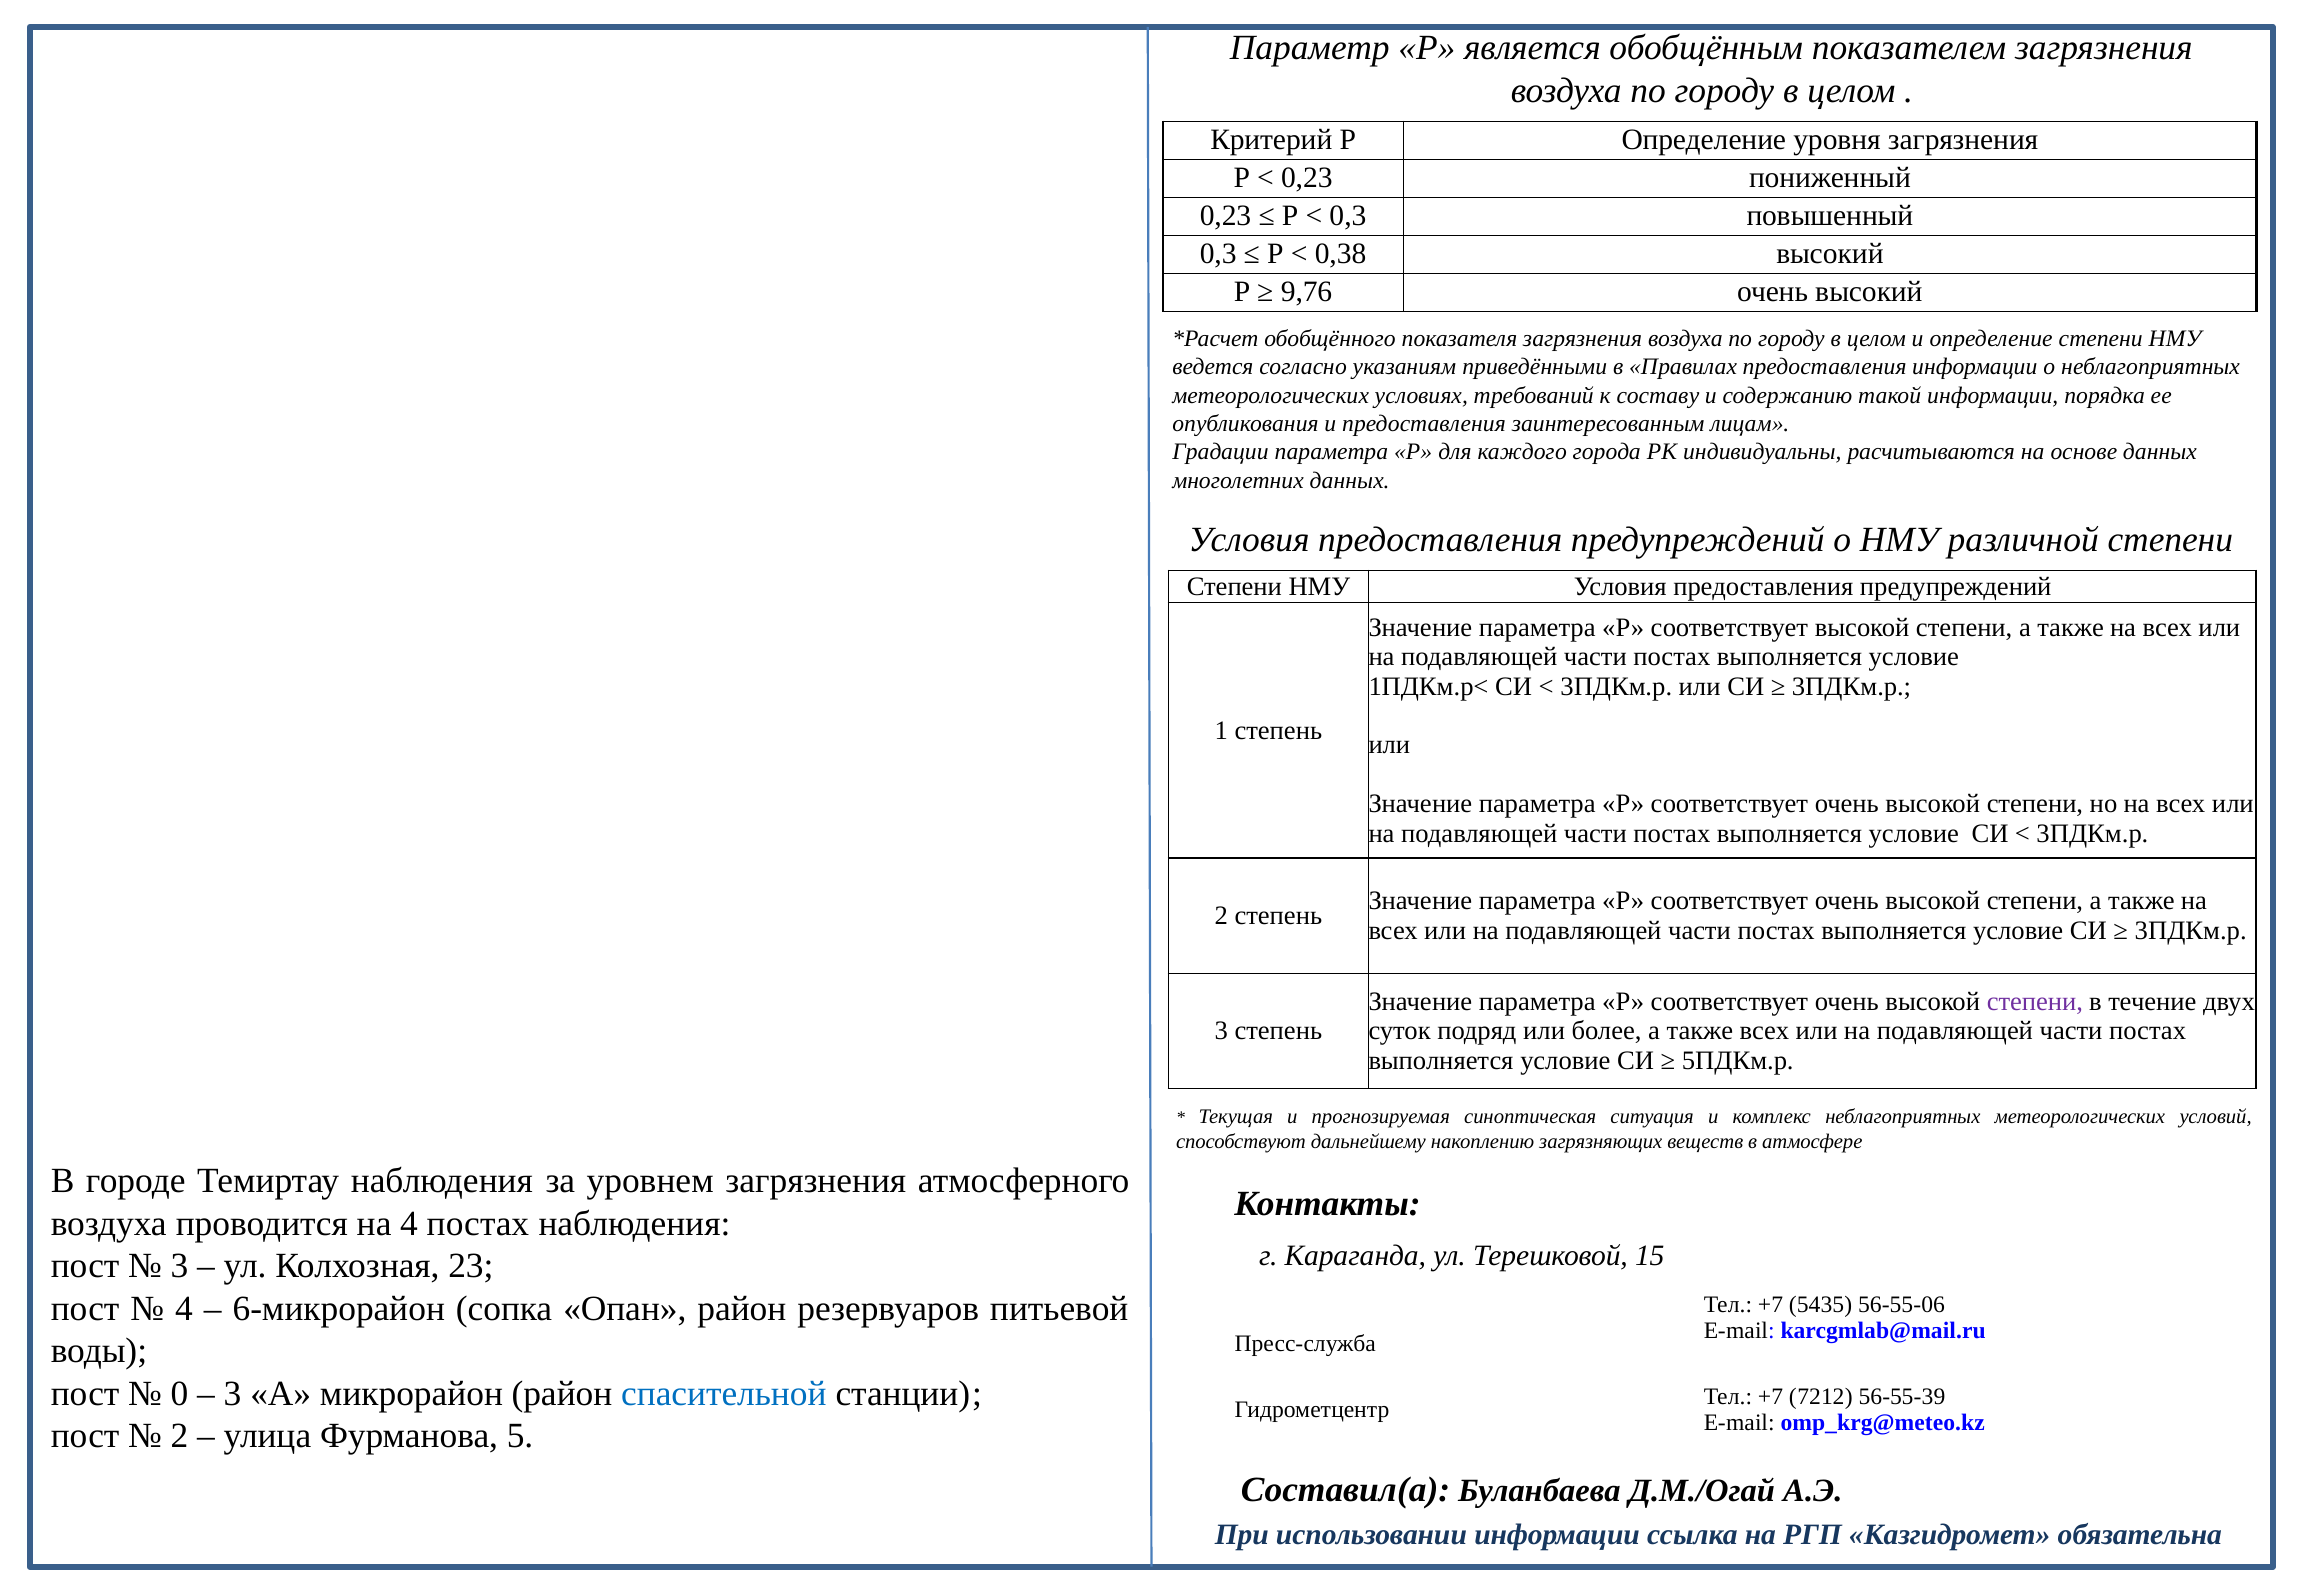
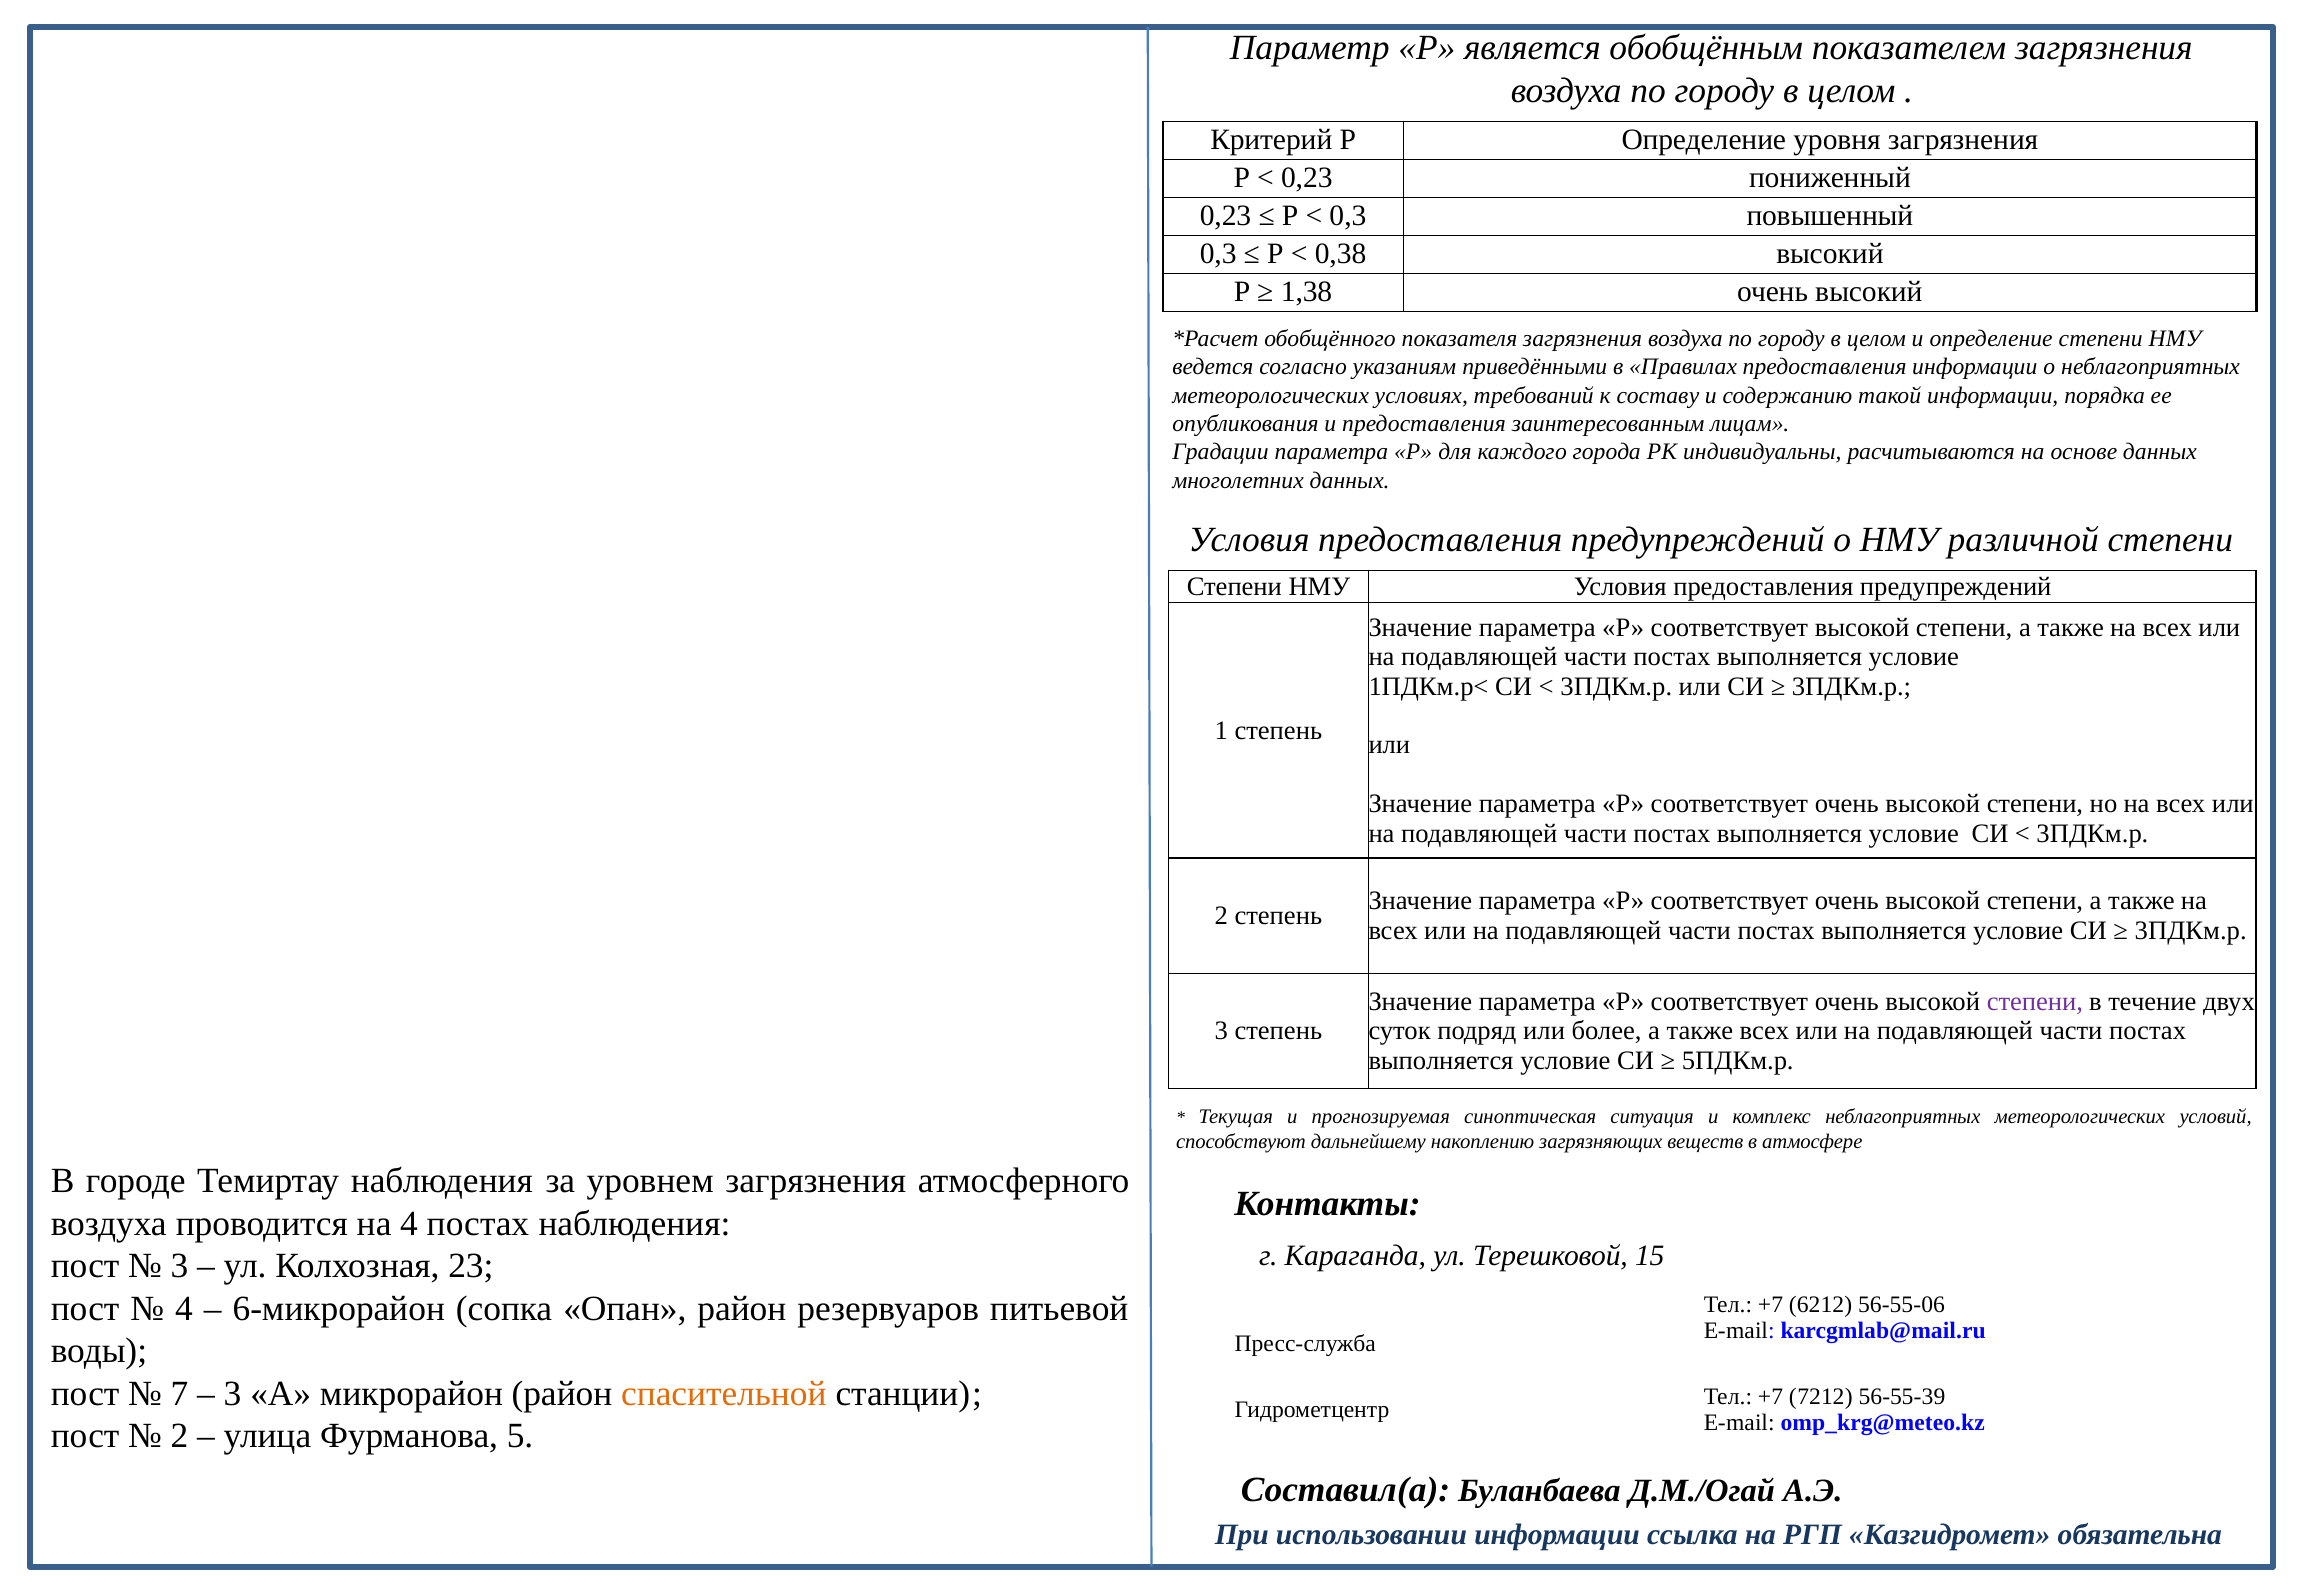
9,76: 9,76 -> 1,38
5435: 5435 -> 6212
0: 0 -> 7
спасительной colour: blue -> orange
